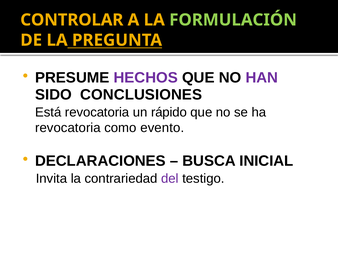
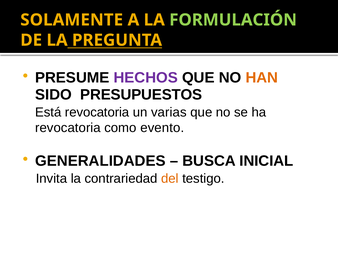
CONTROLAR: CONTROLAR -> SOLAMENTE
HAN colour: purple -> orange
CONCLUSIONES: CONCLUSIONES -> PRESUPUESTOS
rápido: rápido -> varias
DECLARACIONES: DECLARACIONES -> GENERALIDADES
del colour: purple -> orange
